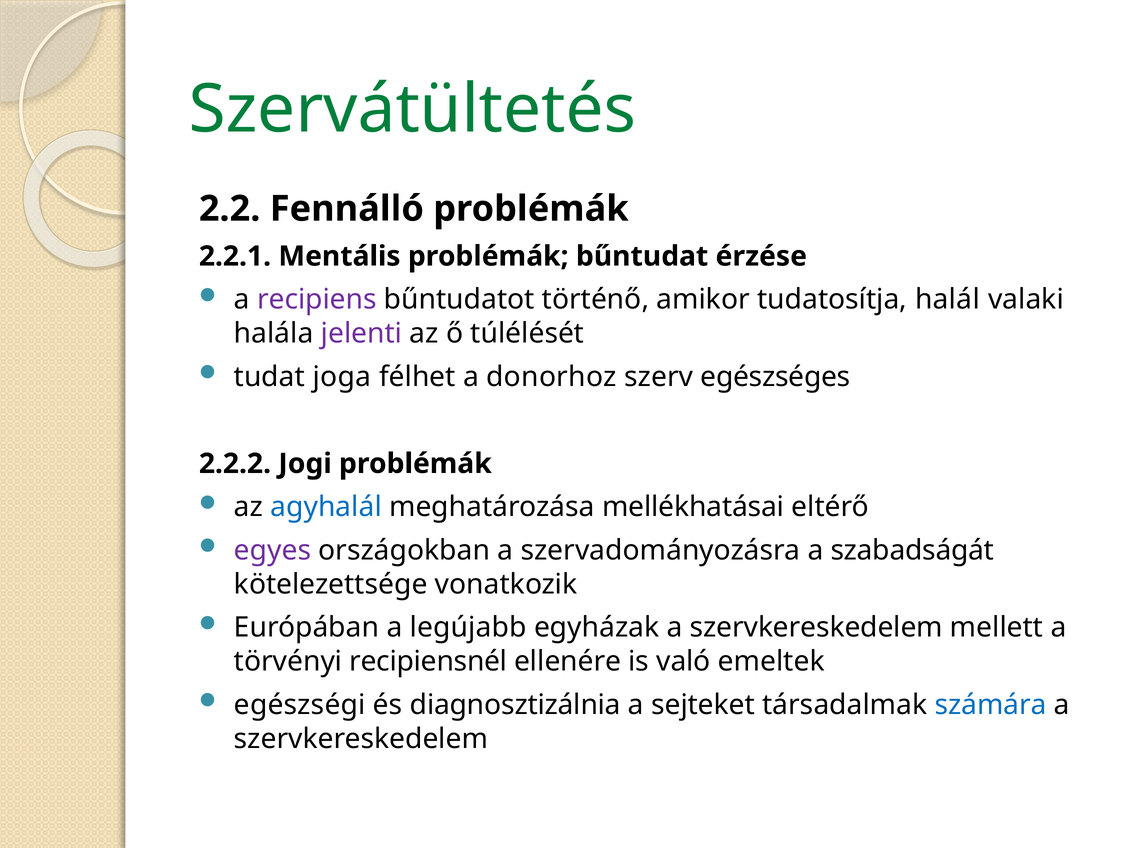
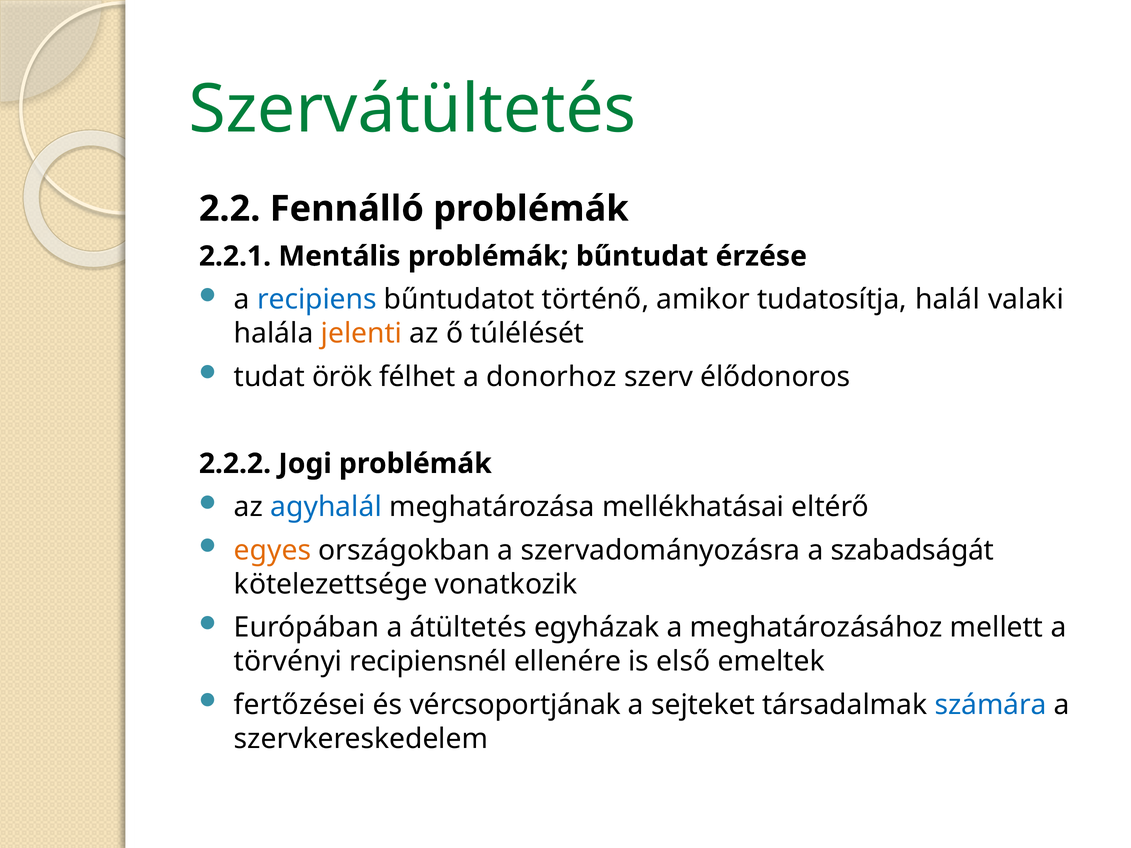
recipiens colour: purple -> blue
jelenti colour: purple -> orange
joga: joga -> örök
egészséges: egészséges -> élődonoros
egyes colour: purple -> orange
legújabb: legújabb -> átültetés
egyházak a szervkereskedelem: szervkereskedelem -> meghatározásához
való: való -> első
egészségi: egészségi -> fertőzései
diagnosztizálnia: diagnosztizálnia -> vércsoportjának
